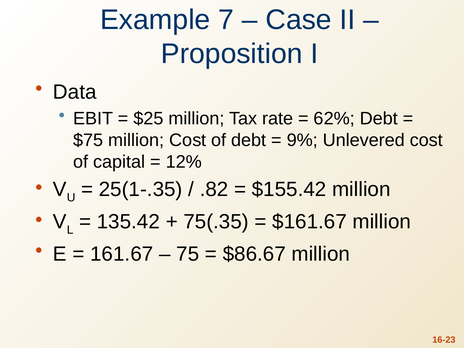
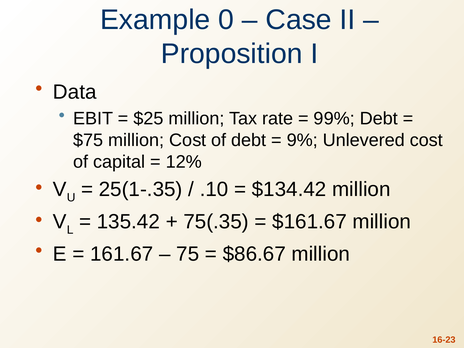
7: 7 -> 0
62%: 62% -> 99%
.82: .82 -> .10
$155.42: $155.42 -> $134.42
